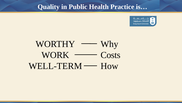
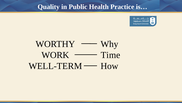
Costs: Costs -> Time
